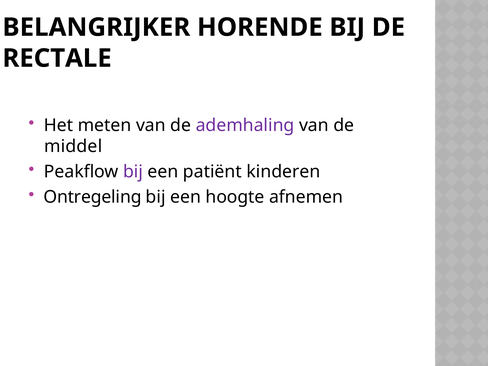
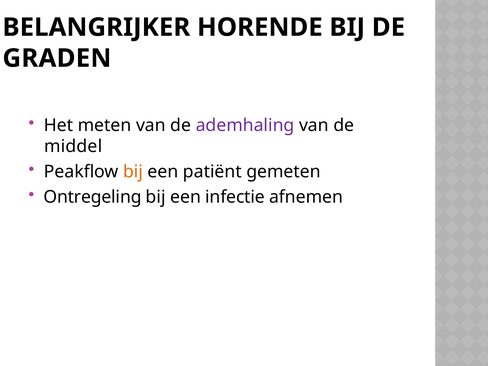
RECTALE: RECTALE -> GRADEN
bij at (133, 172) colour: purple -> orange
kinderen: kinderen -> gemeten
hoogte: hoogte -> infectie
